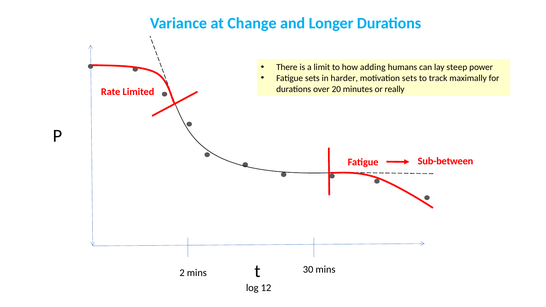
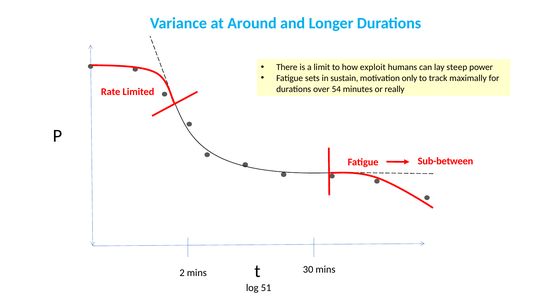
Change: Change -> Around
adding: adding -> exploit
harder: harder -> sustain
motivation sets: sets -> only
20: 20 -> 54
12: 12 -> 51
